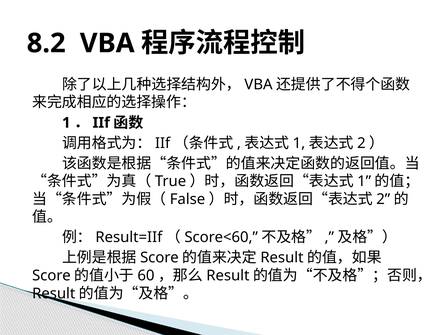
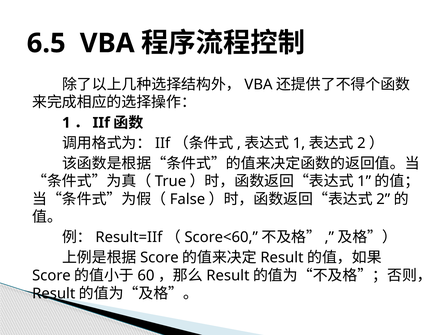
8.2: 8.2 -> 6.5
